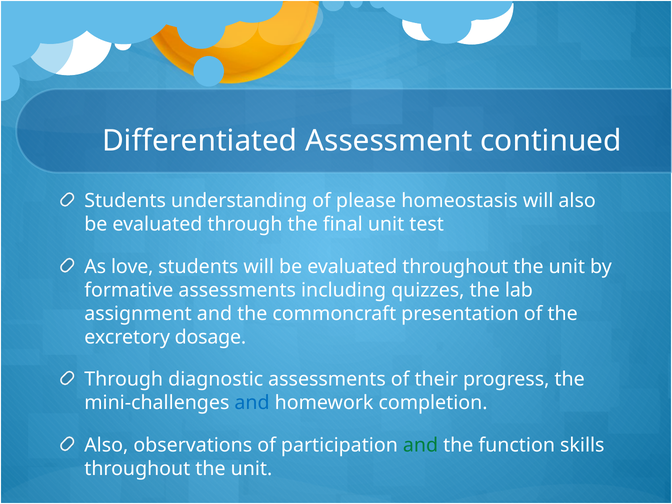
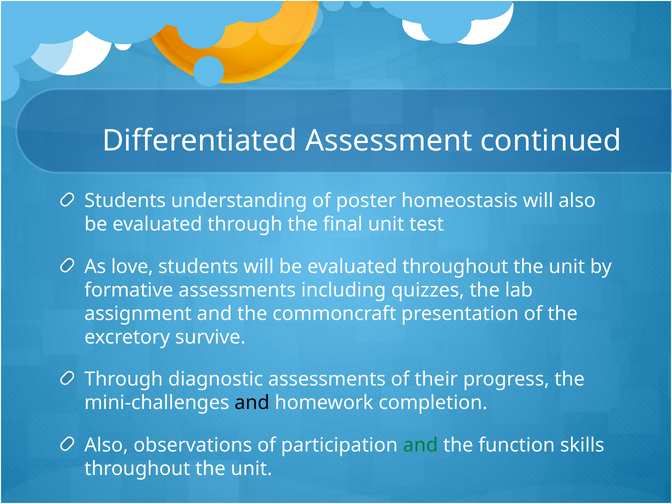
please: please -> poster
dosage: dosage -> survive
and at (252, 403) colour: blue -> black
